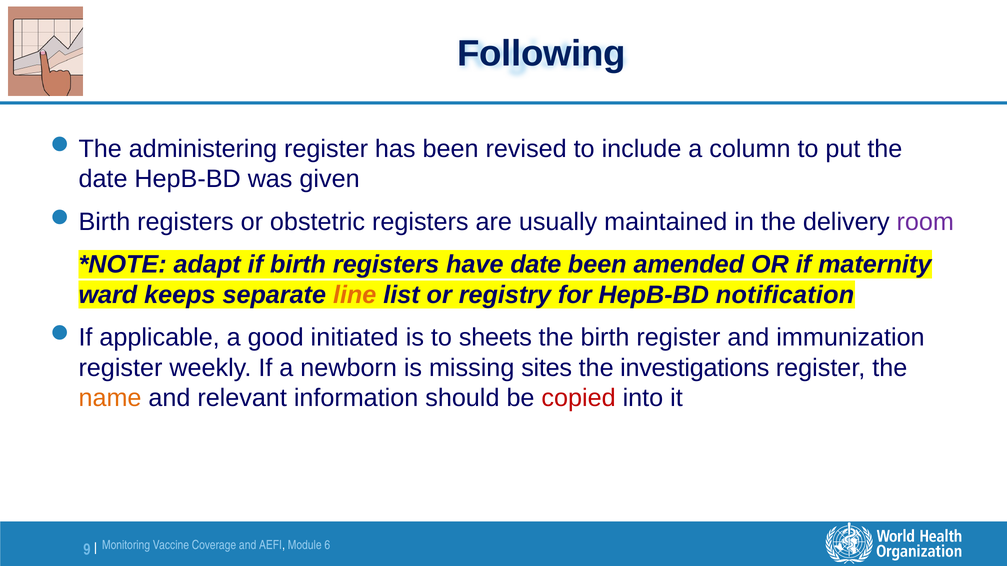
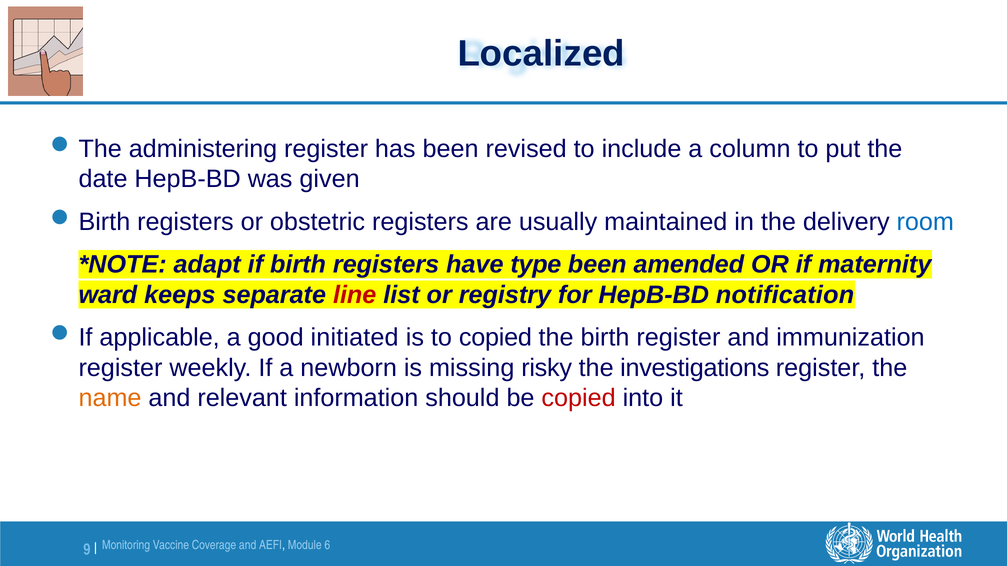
Following: Following -> Localized
room colour: purple -> blue
have date: date -> type
line colour: orange -> red
to sheets: sheets -> copied
sites: sites -> risky
